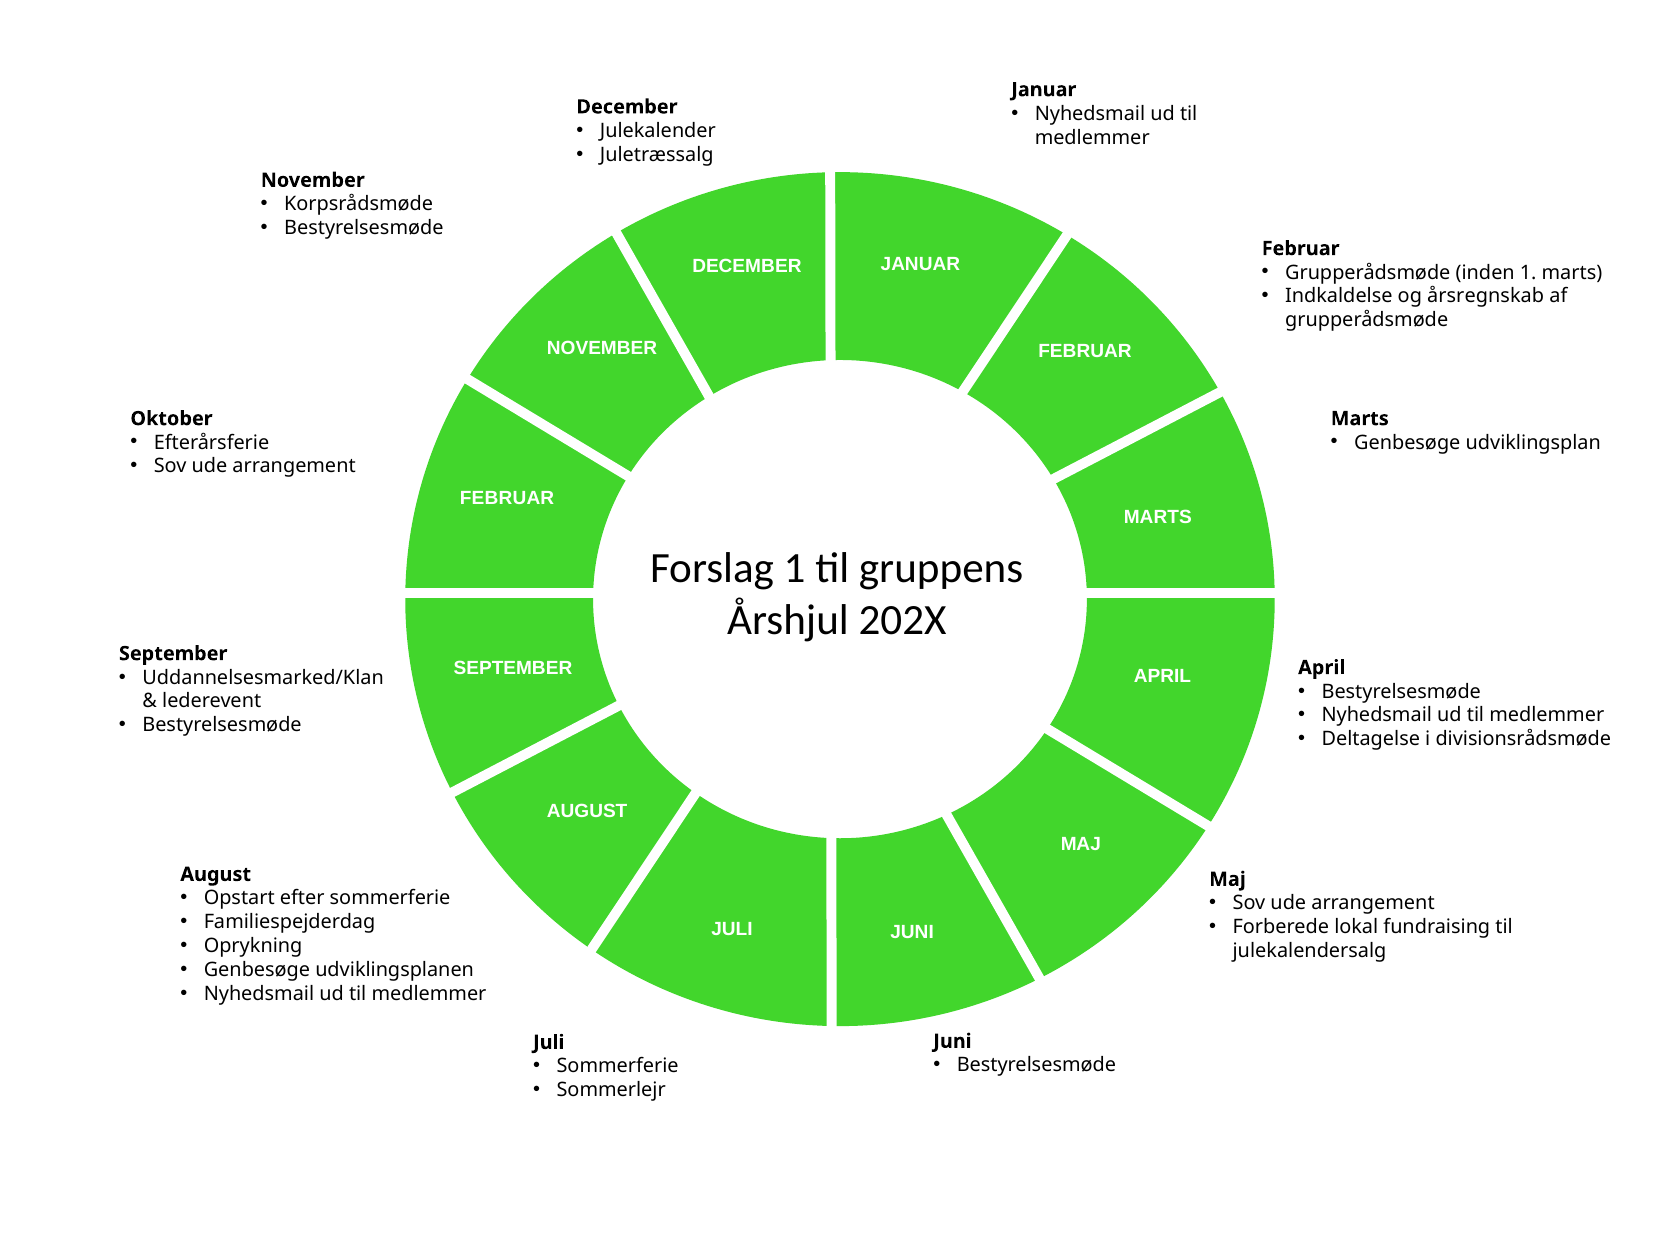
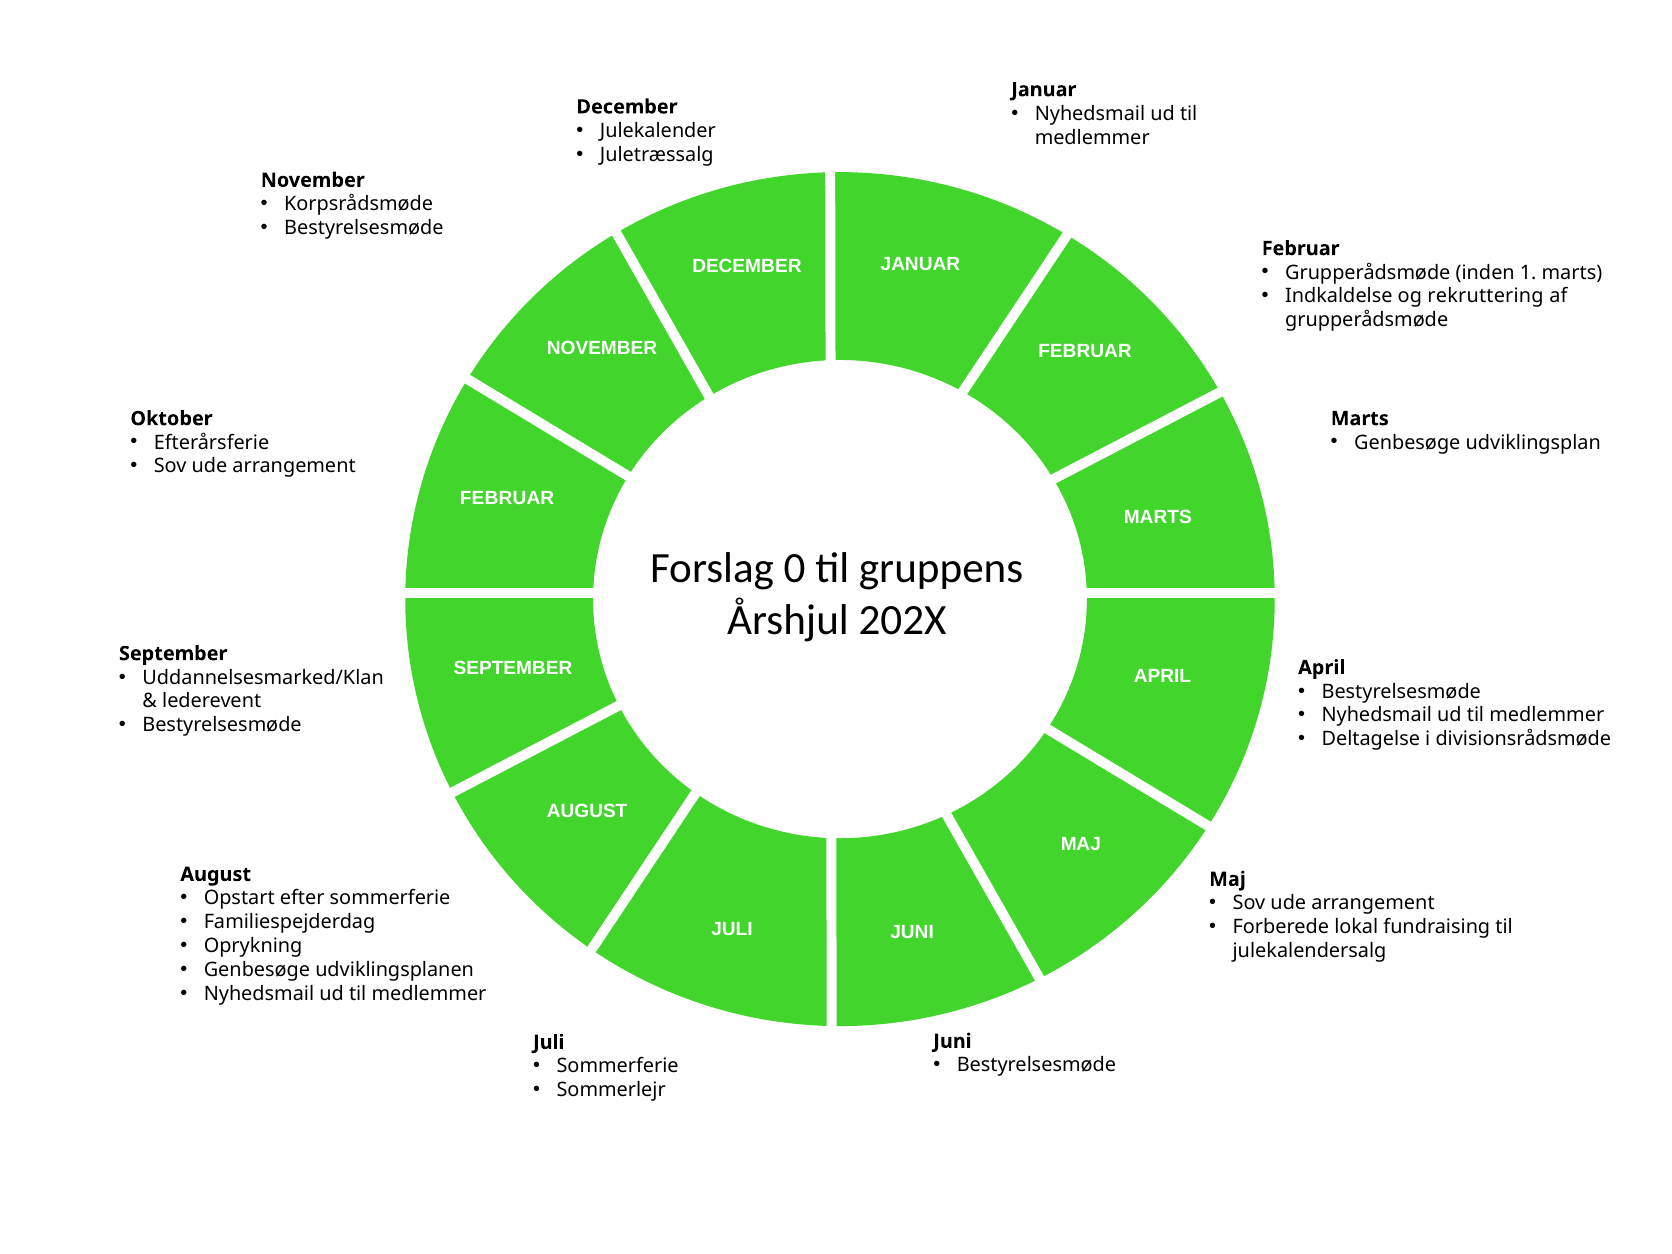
årsregnskab: årsregnskab -> rekruttering
Forslag 1: 1 -> 0
